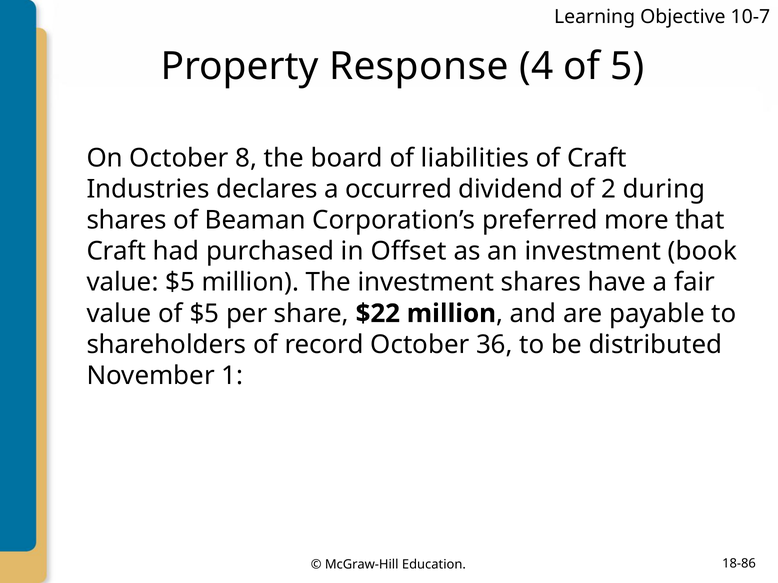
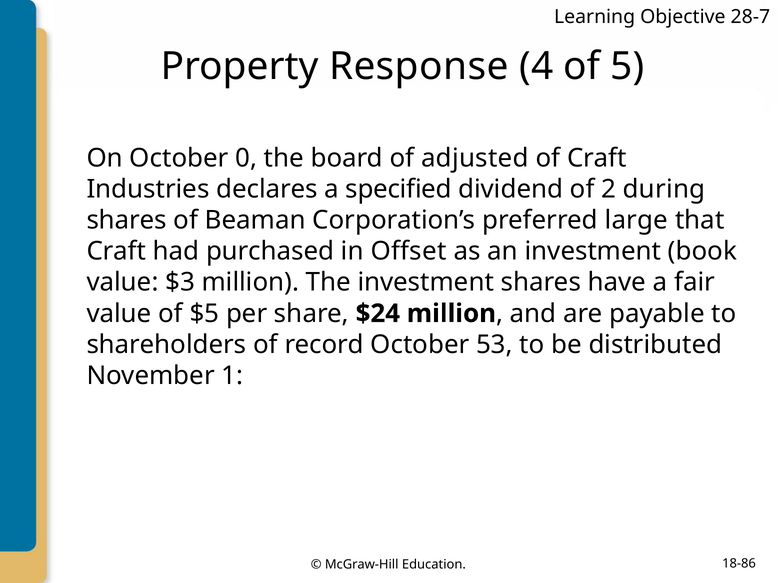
10-7: 10-7 -> 28-7
8: 8 -> 0
liabilities: liabilities -> adjusted
occurred: occurred -> specified
more: more -> large
value $5: $5 -> $3
$22: $22 -> $24
36: 36 -> 53
